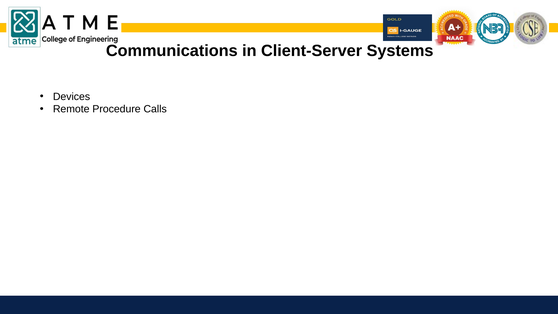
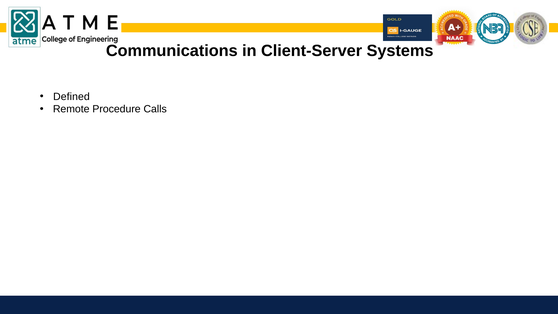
Devices: Devices -> Defined
